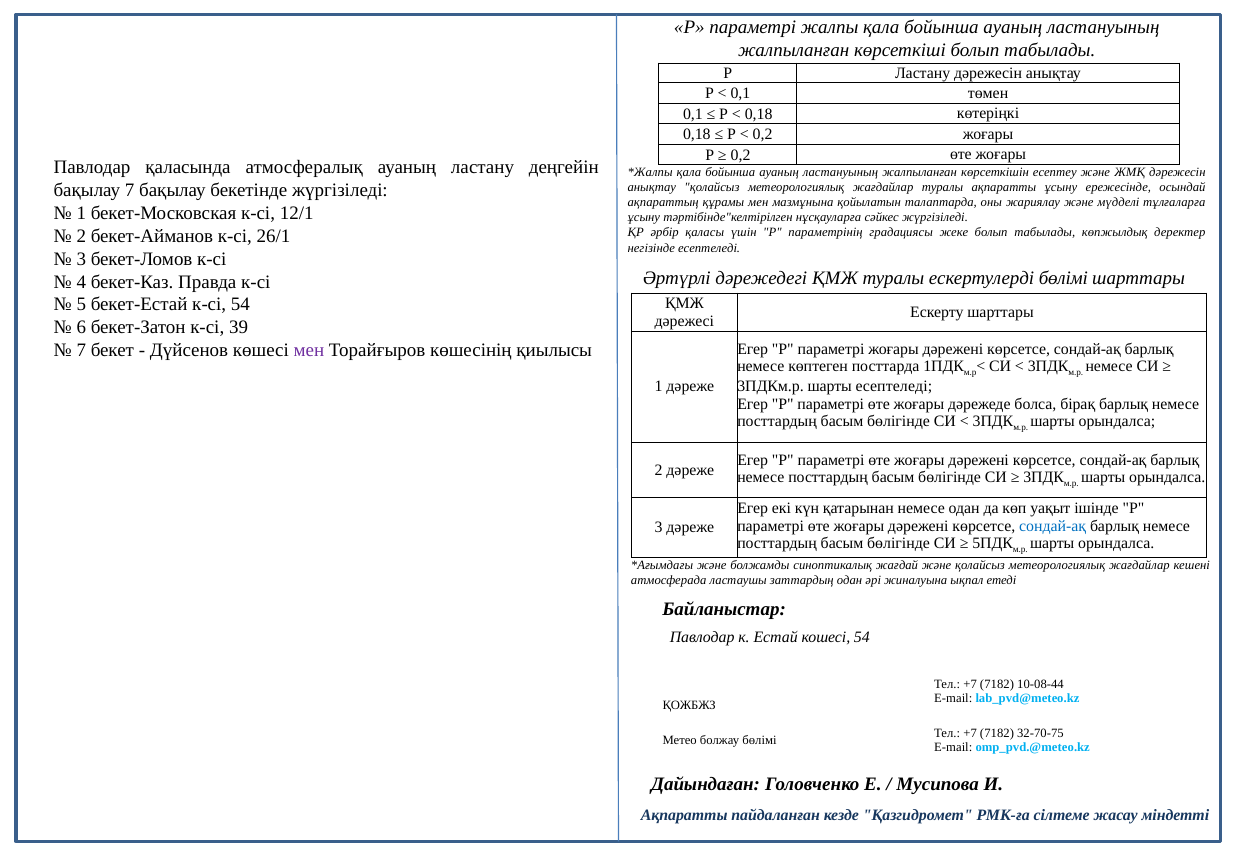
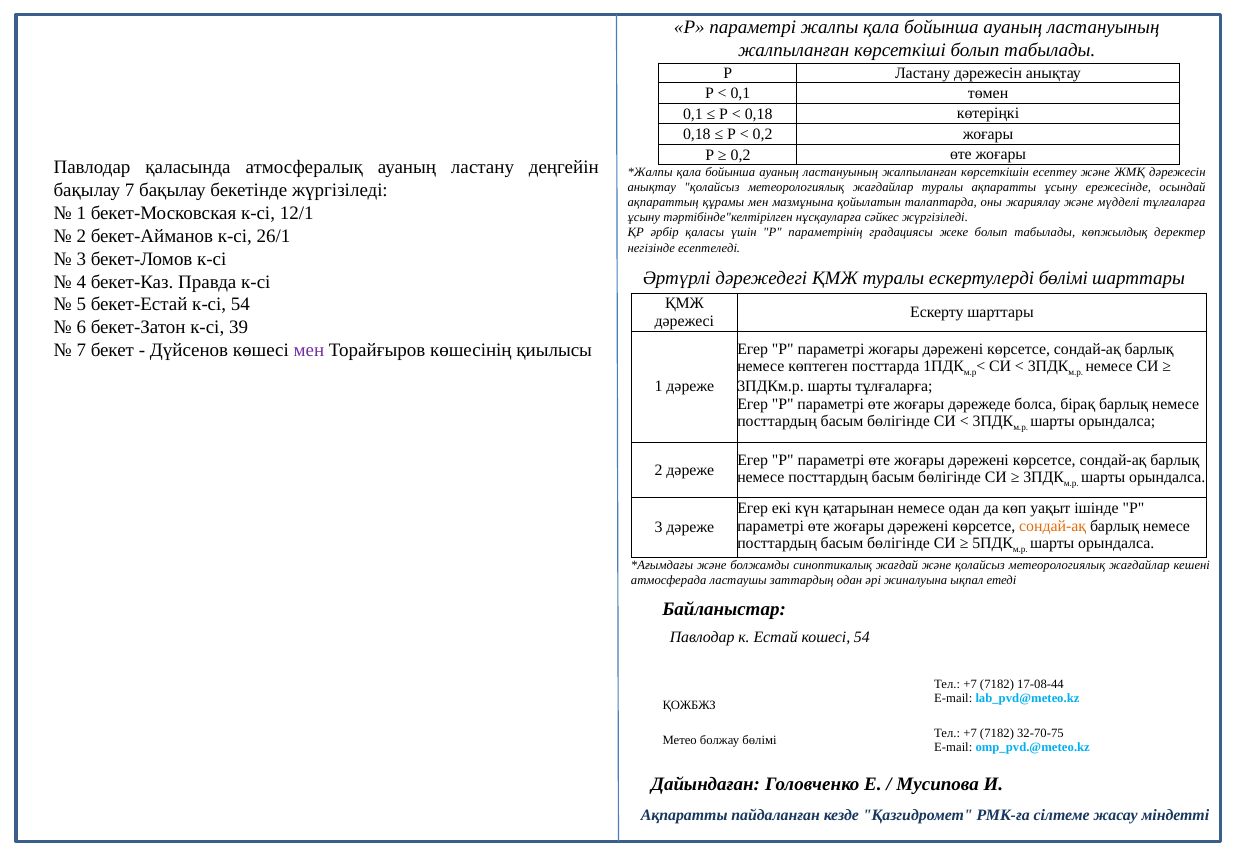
шарты есептеледі: есептеледі -> тұлғаларға
сондай-ақ at (1053, 526) colour: blue -> orange
10-08-44: 10-08-44 -> 17-08-44
